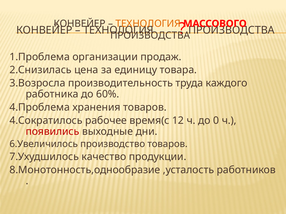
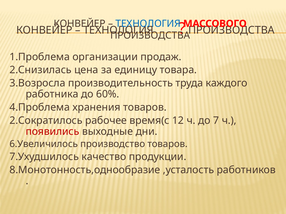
ТЕХНОЛОГИЯ at (148, 24) colour: orange -> blue
4.Сократилось: 4.Сократилось -> 2.Сократилось
0: 0 -> 7
